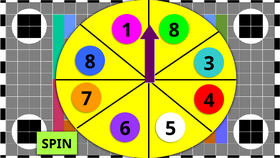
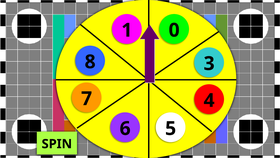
1 8: 8 -> 0
